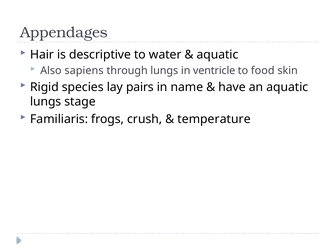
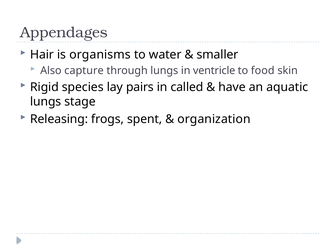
descriptive: descriptive -> organisms
aquatic at (218, 55): aquatic -> smaller
sapiens: sapiens -> capture
name: name -> called
Familiaris: Familiaris -> Releasing
crush: crush -> spent
temperature: temperature -> organization
